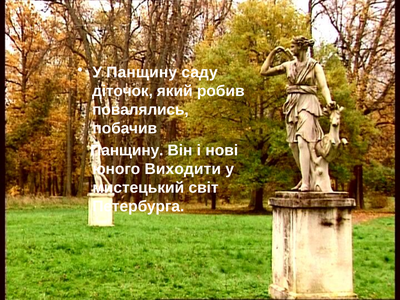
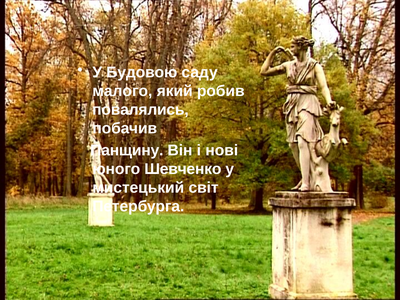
У Панщину: Панщину -> Будовою
діточок: діточок -> малого
Виходити: Виходити -> Шевченко
